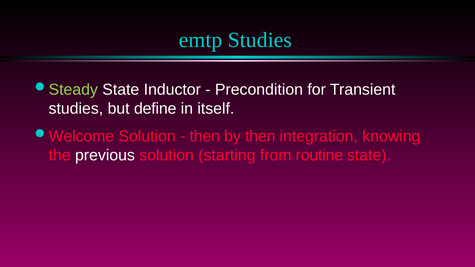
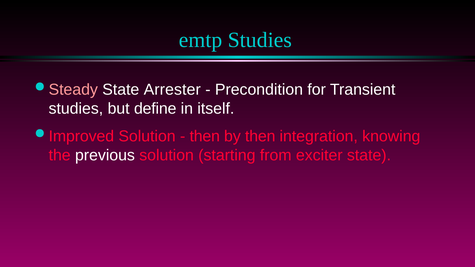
Steady colour: light green -> pink
Inductor: Inductor -> Arrester
Welcome: Welcome -> Improved
routine: routine -> exciter
